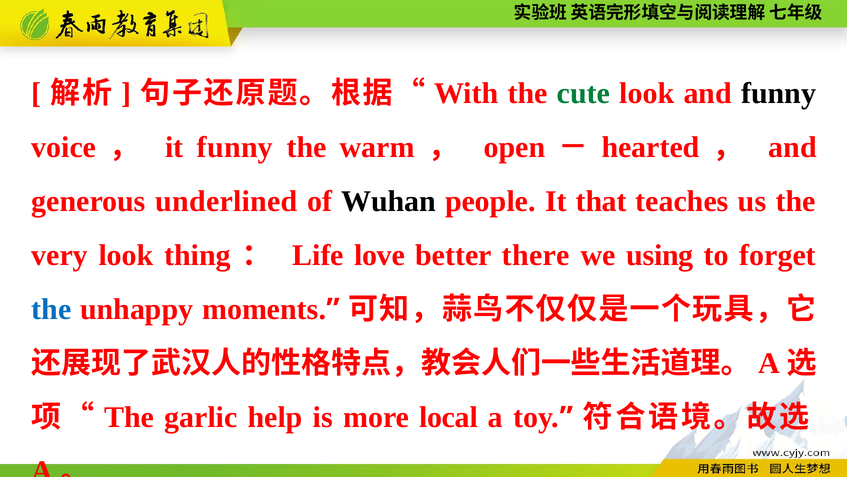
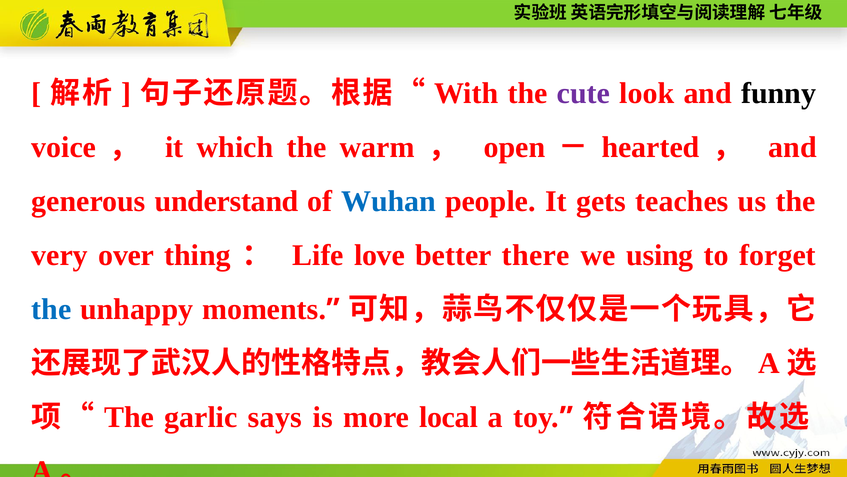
cute colour: green -> purple
it funny: funny -> which
underlined: underlined -> understand
Wuhan colour: black -> blue
that: that -> gets
very look: look -> over
help: help -> says
